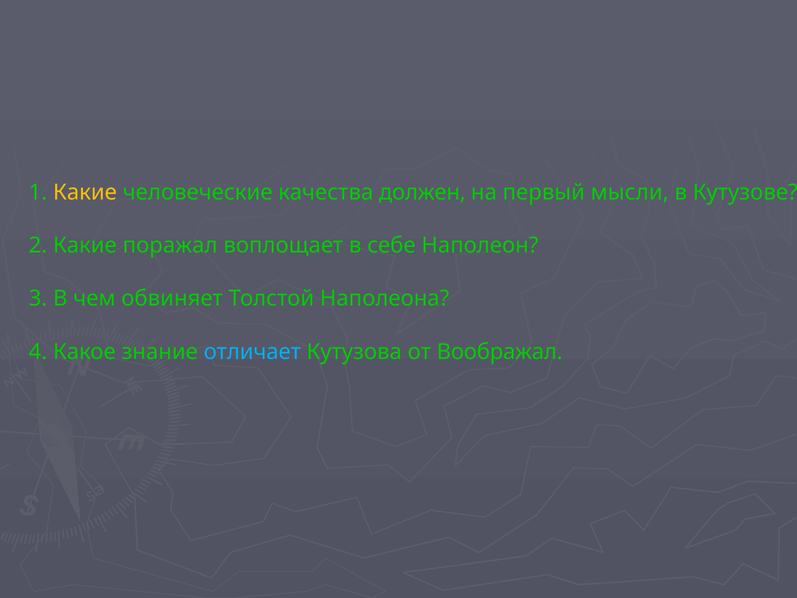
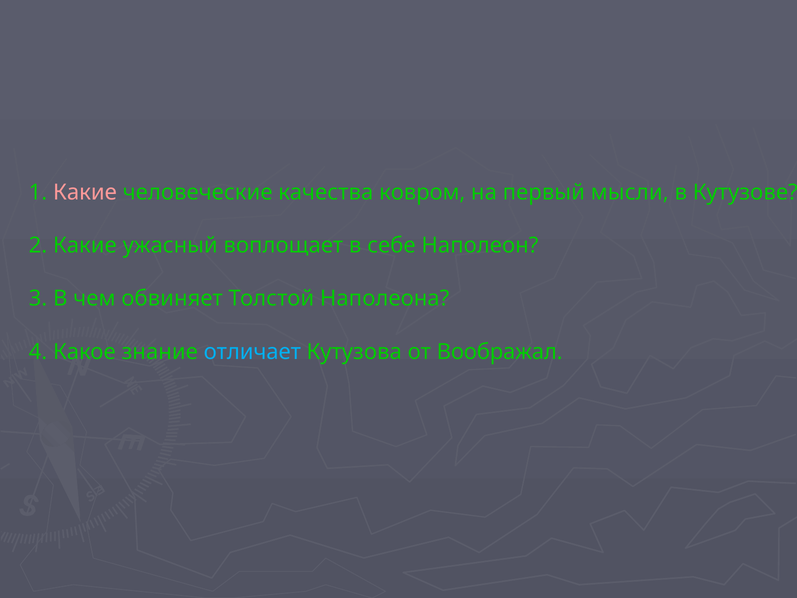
Какие at (85, 192) colour: yellow -> pink
должен: должен -> ковром
поражал: поражал -> ужасный
